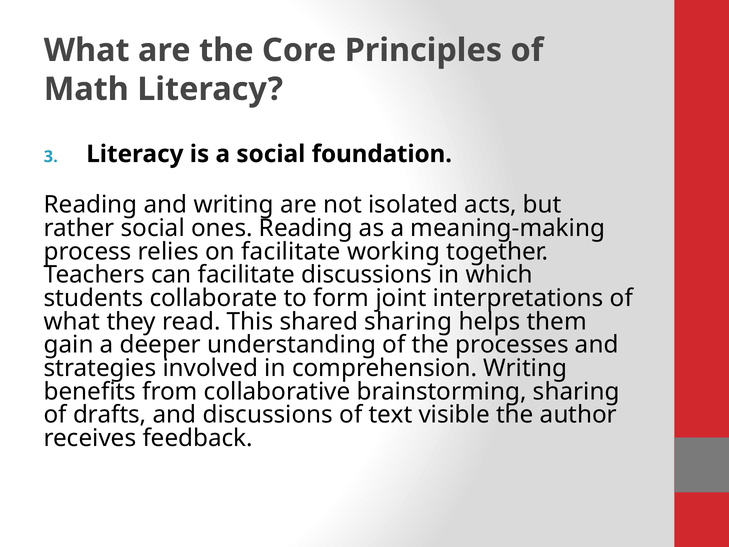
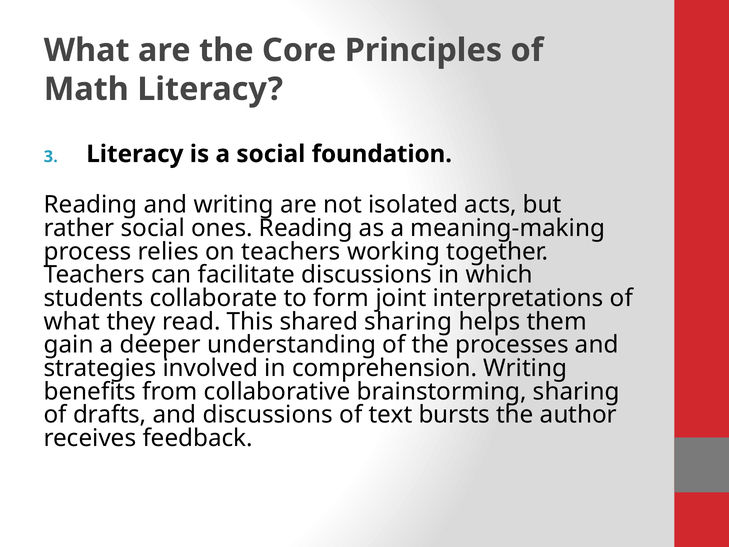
on facilitate: facilitate -> teachers
visible: visible -> bursts
